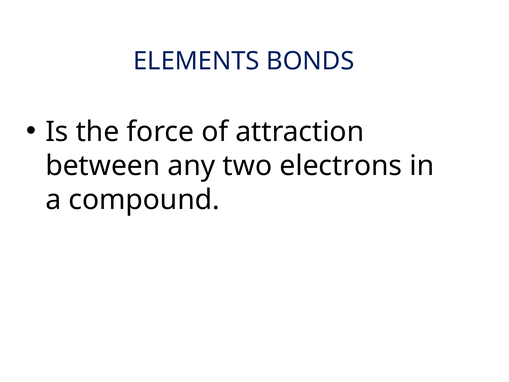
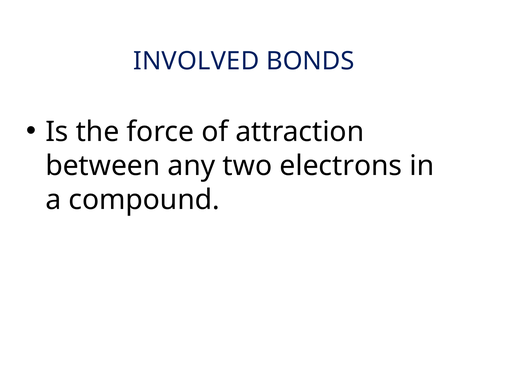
ELEMENTS: ELEMENTS -> INVOLVED
